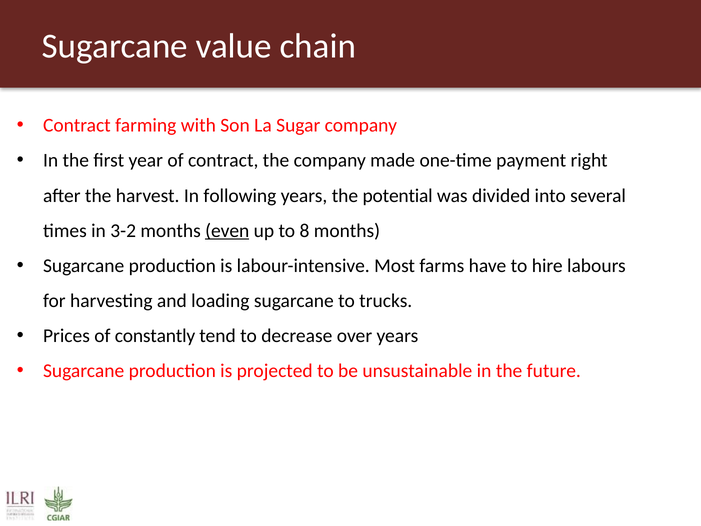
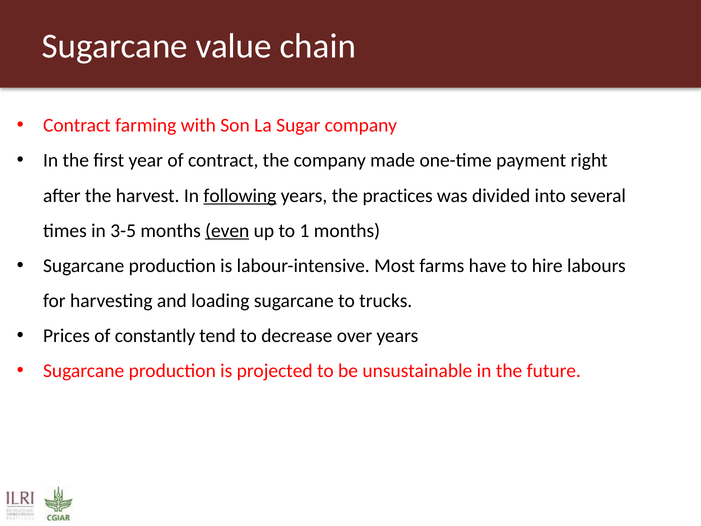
following underline: none -> present
potential: potential -> practices
3-2: 3-2 -> 3-5
8: 8 -> 1
